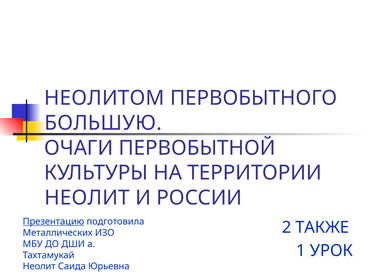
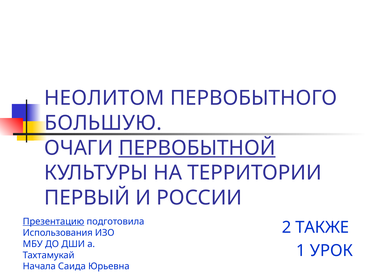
ПЕРВОБЫТНОЙ underline: none -> present
НЕОЛИТ at (87, 198): НЕОЛИТ -> ПЕРВЫЙ
Металлических: Металлических -> Использования
Неолит at (39, 266): Неолит -> Начала
